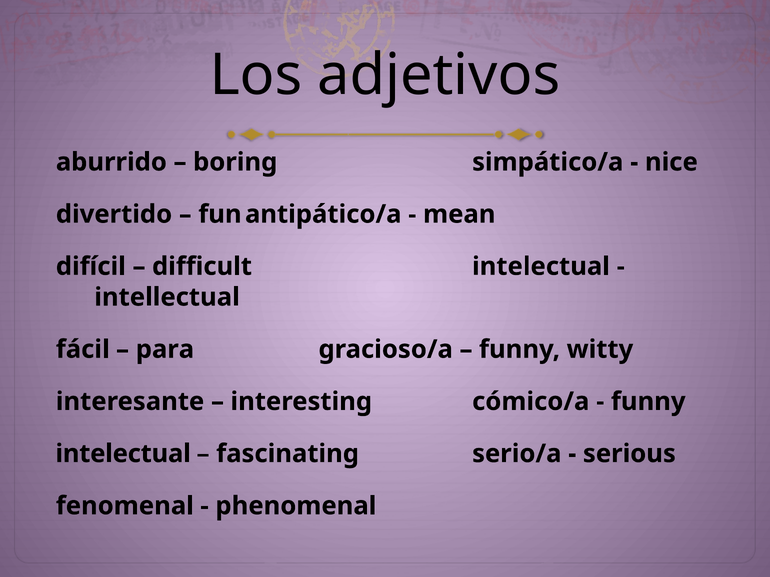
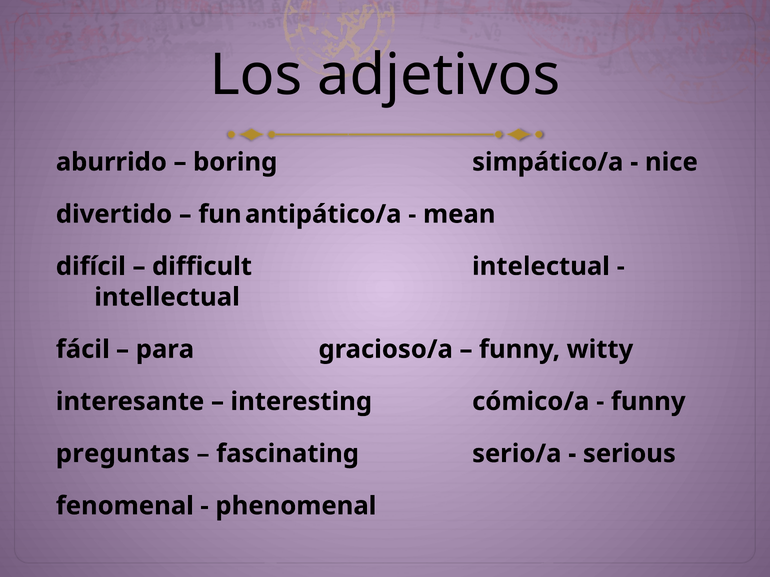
intelectual at (123, 454): intelectual -> preguntas
